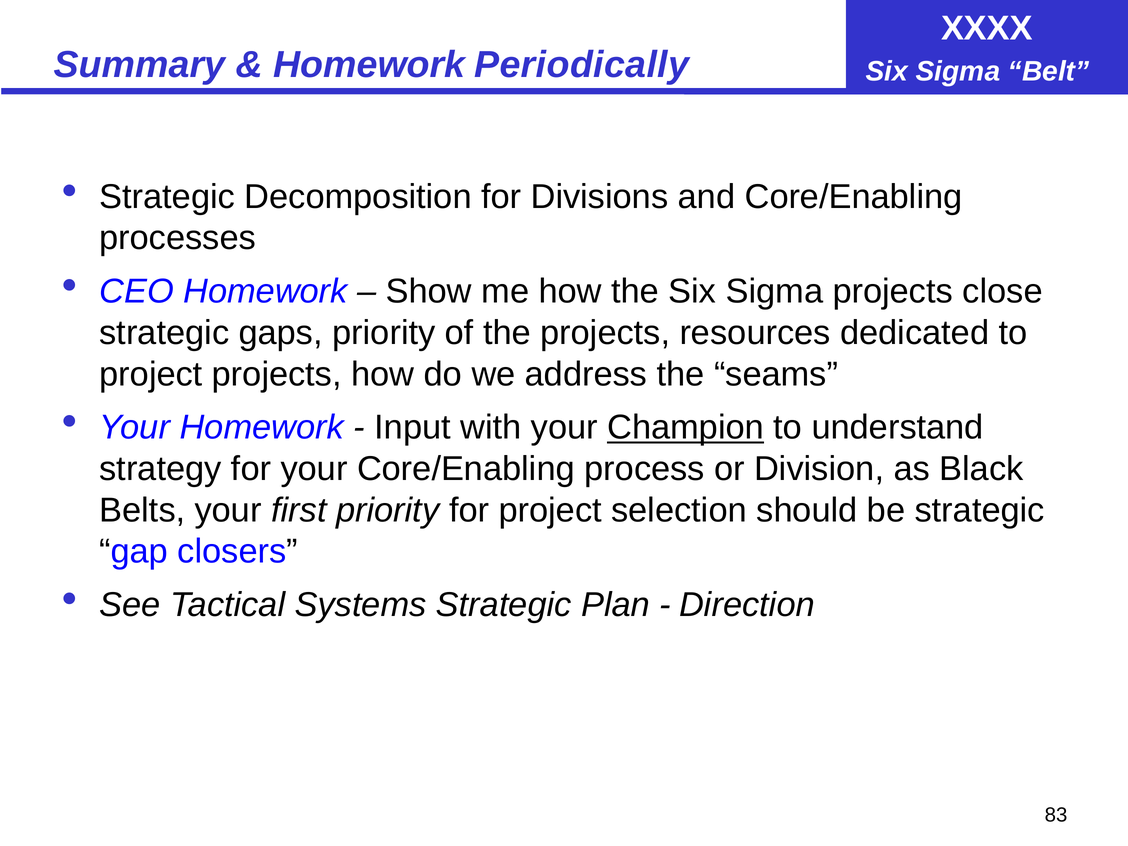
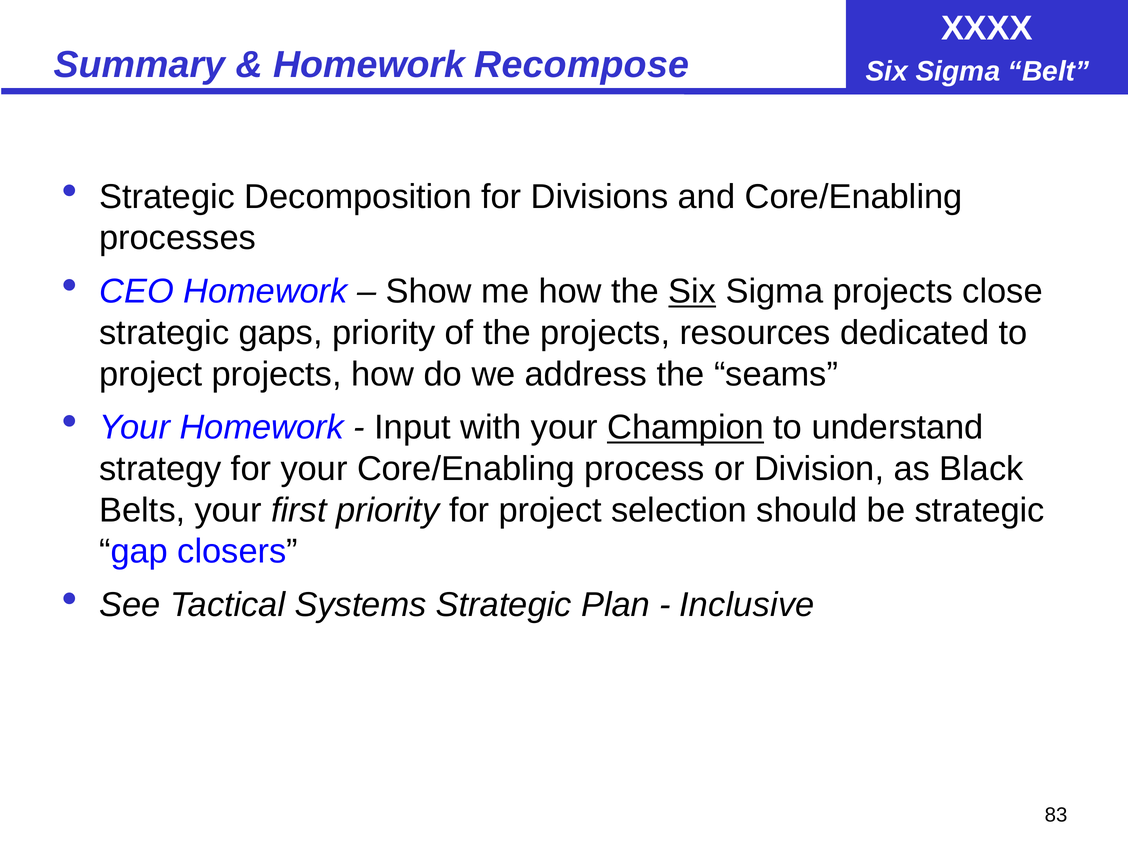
Periodically: Periodically -> Recompose
Six at (692, 292) underline: none -> present
Direction: Direction -> Inclusive
